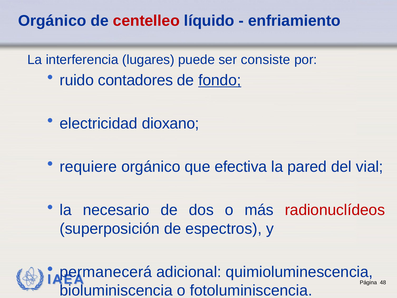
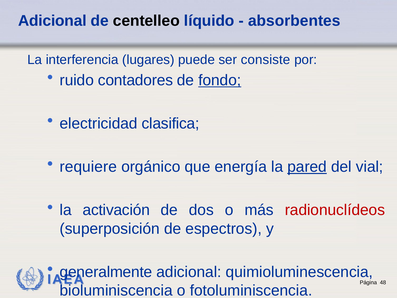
Orgánico at (52, 21): Orgánico -> Adicional
centelleo colour: red -> black
enfriamiento: enfriamiento -> absorbentes
dioxano: dioxano -> clasifica
efectiva: efectiva -> energía
pared underline: none -> present
necesario: necesario -> activación
permanecerá: permanecerá -> generalmente
